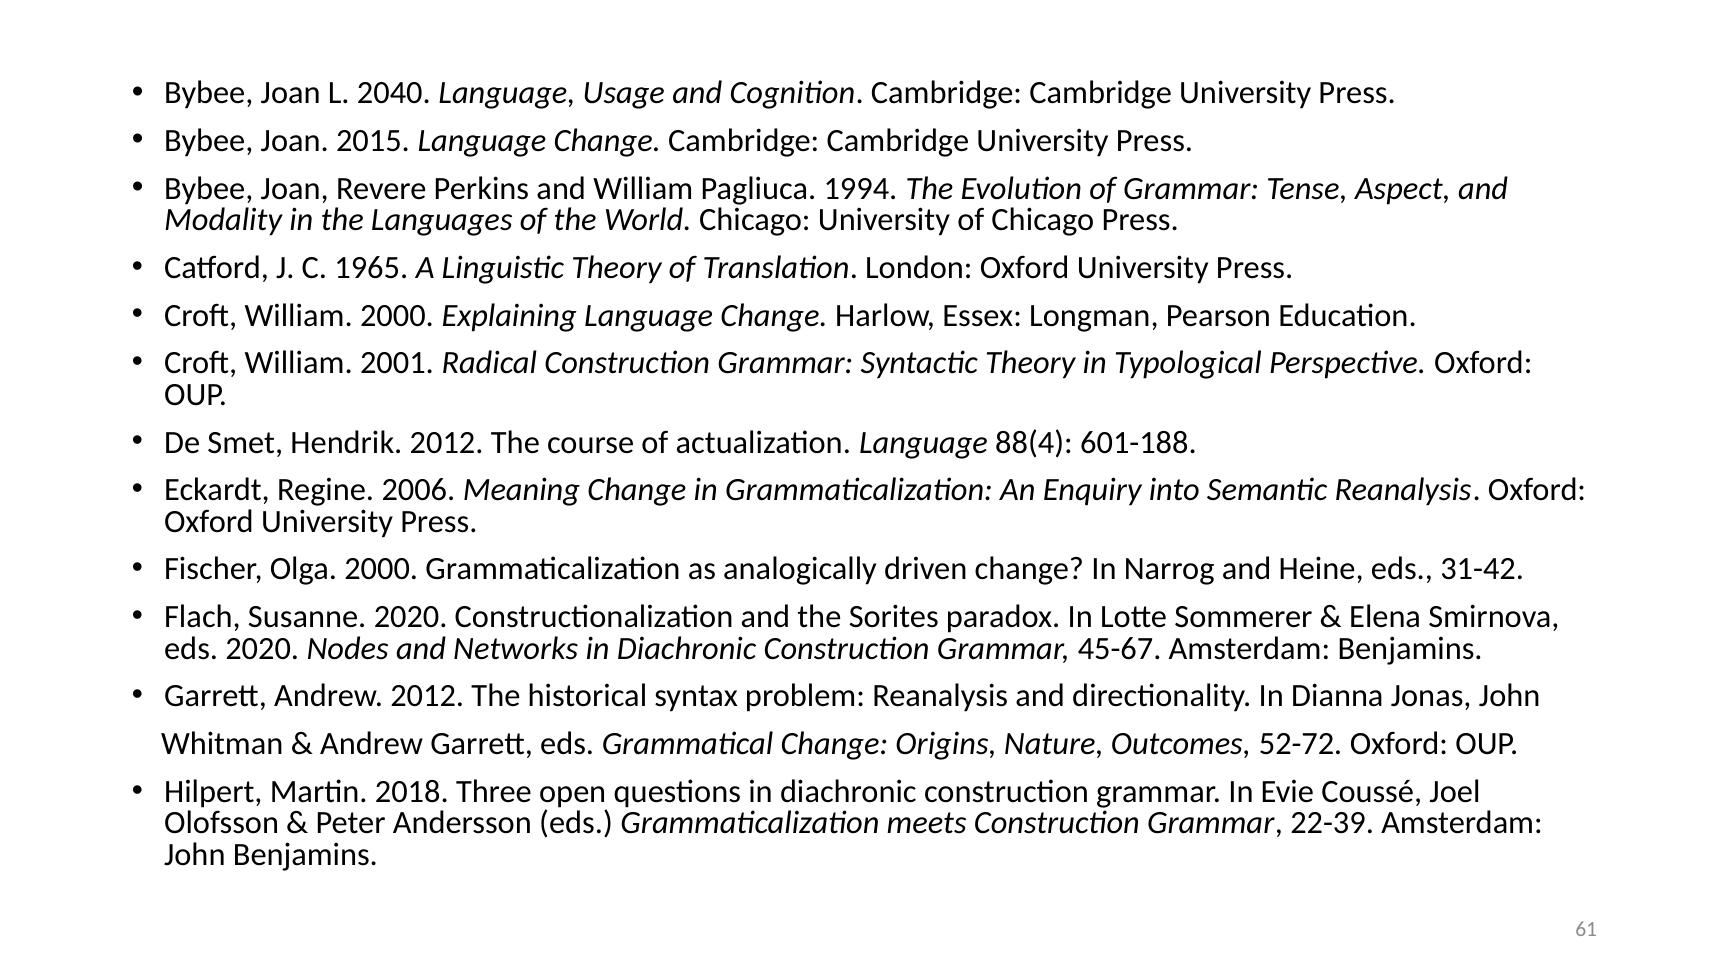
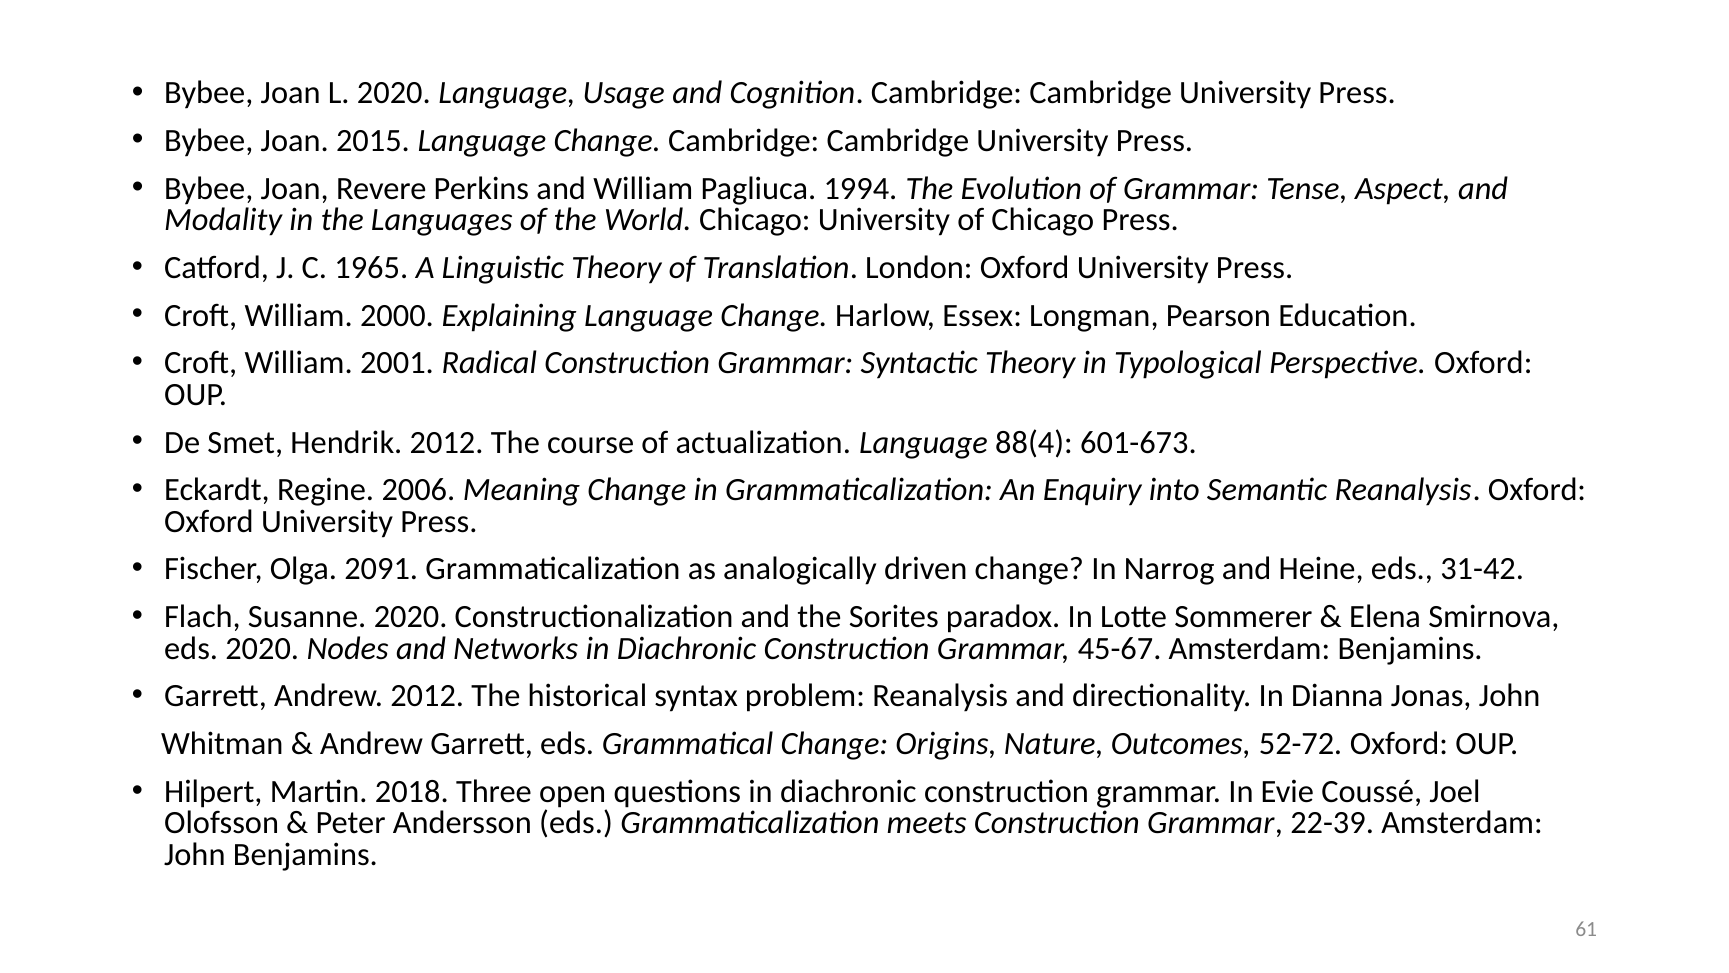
L 2040: 2040 -> 2020
601-188: 601-188 -> 601-673
Olga 2000: 2000 -> 2091
